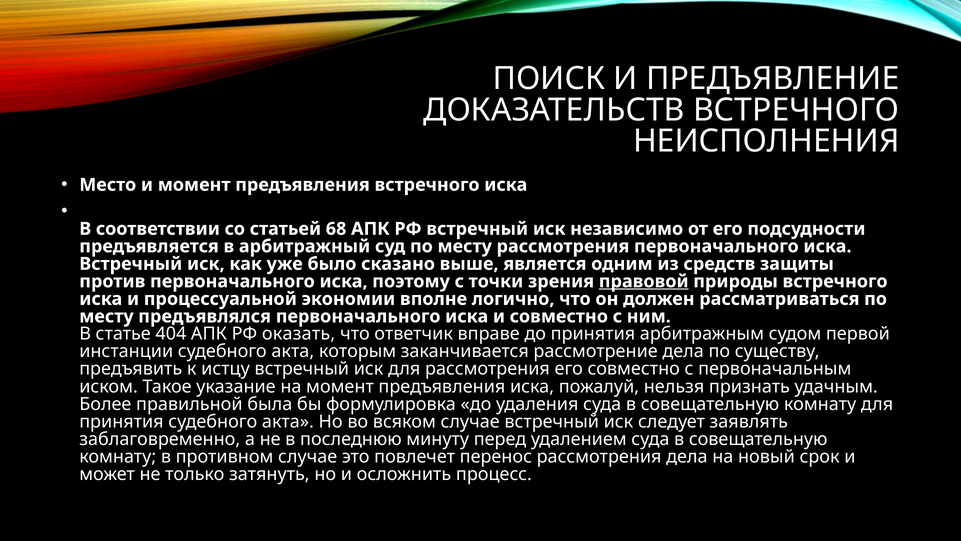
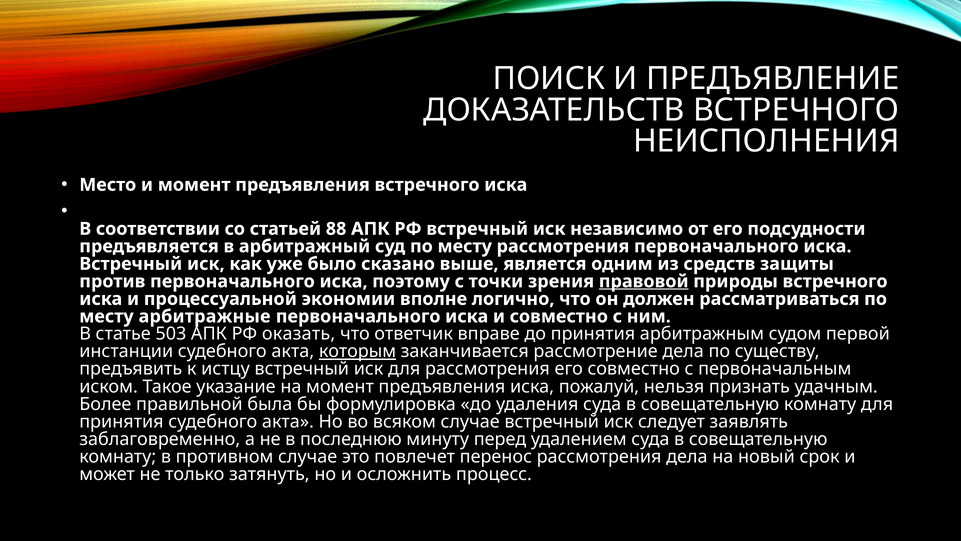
68: 68 -> 88
предъявлялся: предъявлялся -> арбитражные
404: 404 -> 503
которым underline: none -> present
